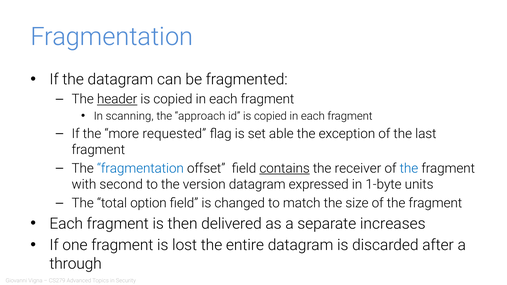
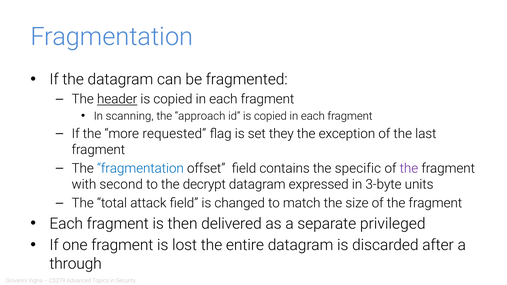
able: able -> they
contains underline: present -> none
receiver: receiver -> specific
the at (409, 168) colour: blue -> purple
version: version -> decrypt
1-byte: 1-byte -> 3-byte
option: option -> attack
increases: increases -> privileged
